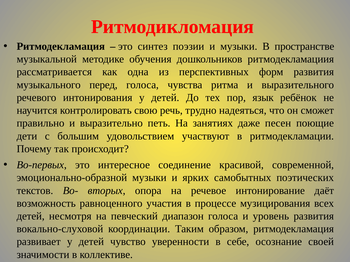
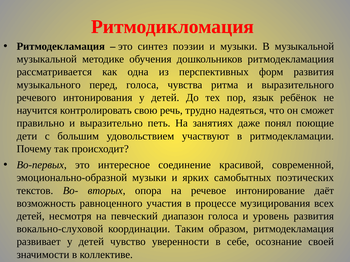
В пространстве: пространстве -> музыкальной
песен: песен -> понял
